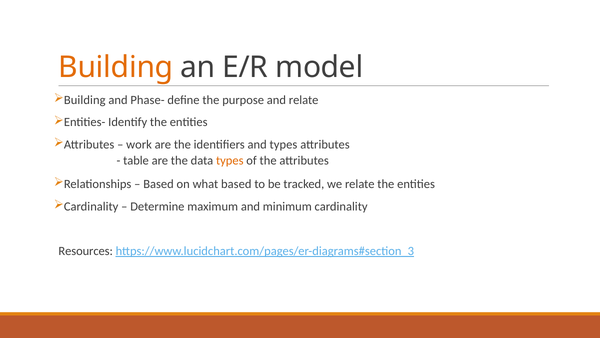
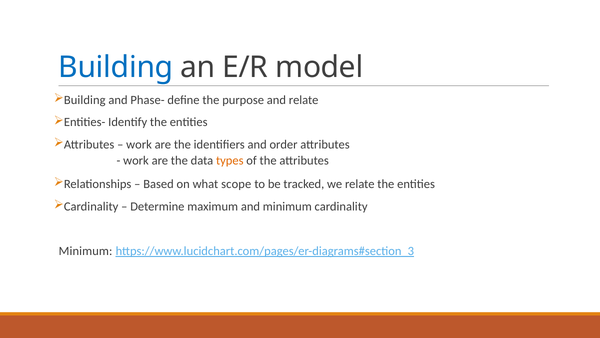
Building at (116, 67) colour: orange -> blue
and types: types -> order
table at (136, 160): table -> work
what based: based -> scope
Resources at (86, 251): Resources -> Minimum
